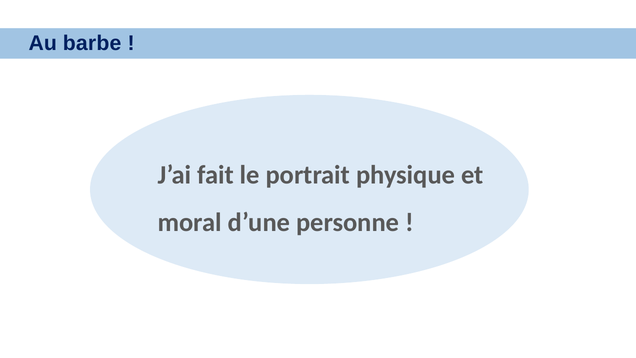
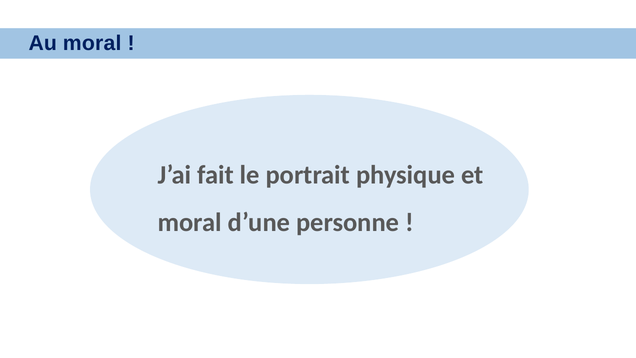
Au barbe: barbe -> moral
